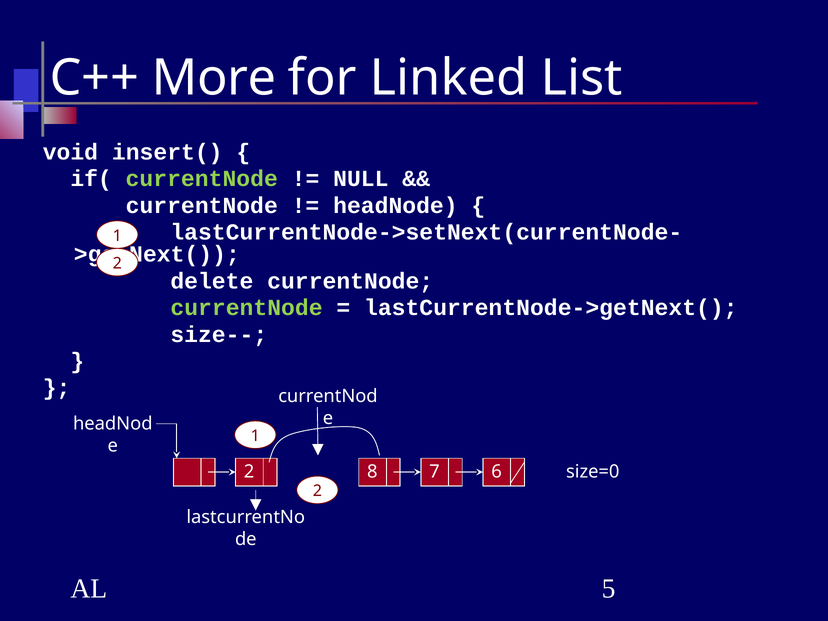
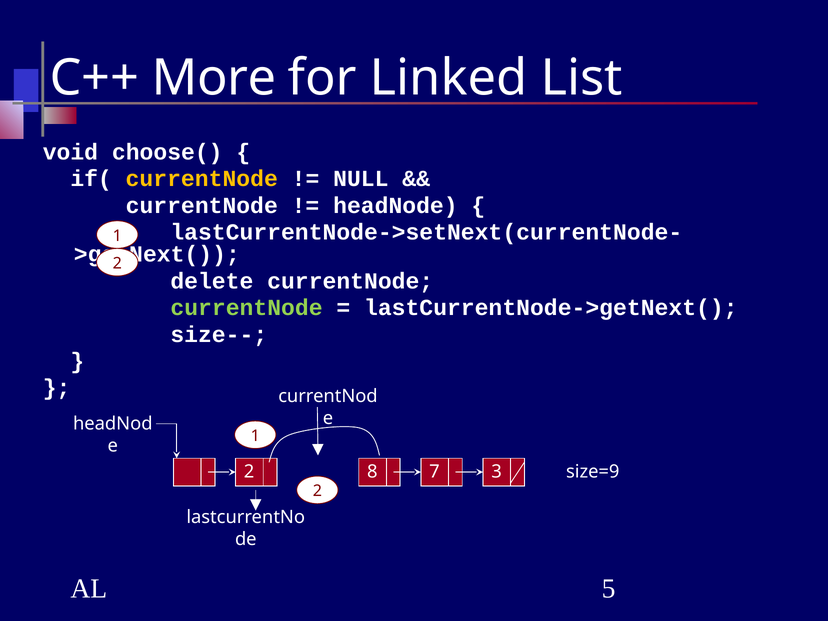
insert(: insert( -> choose(
currentNode at (202, 179) colour: light green -> yellow
6: 6 -> 3
size=0: size=0 -> size=9
